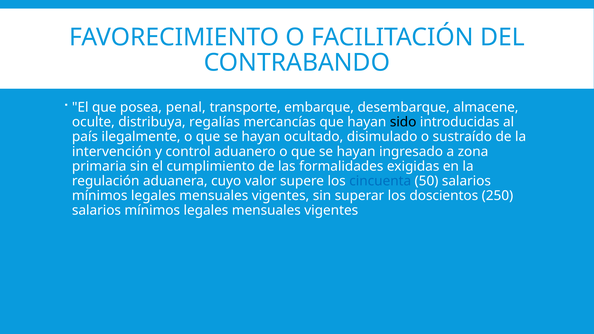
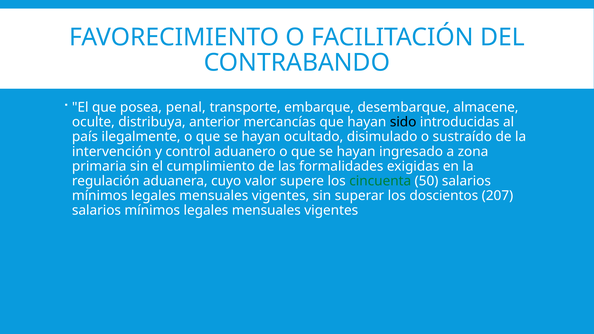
regalías: regalías -> anterior
cincuenta colour: blue -> green
250: 250 -> 207
